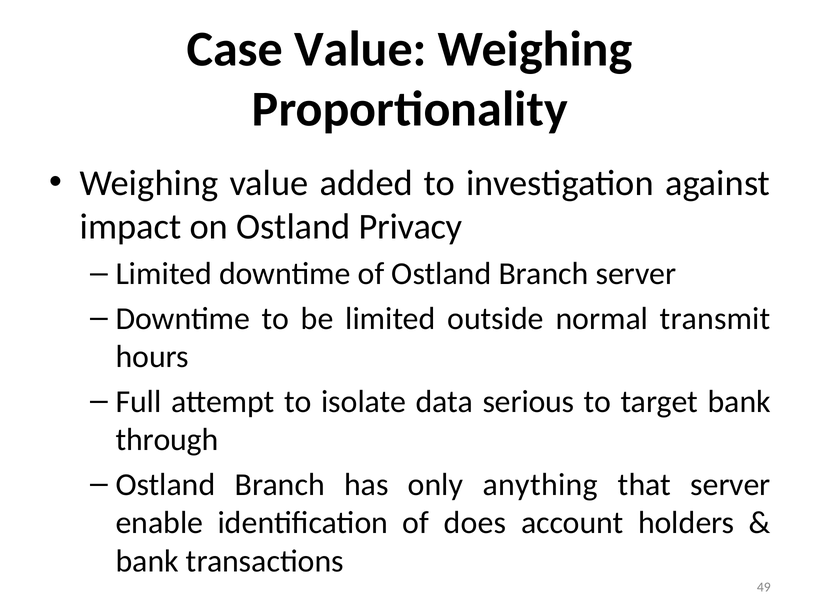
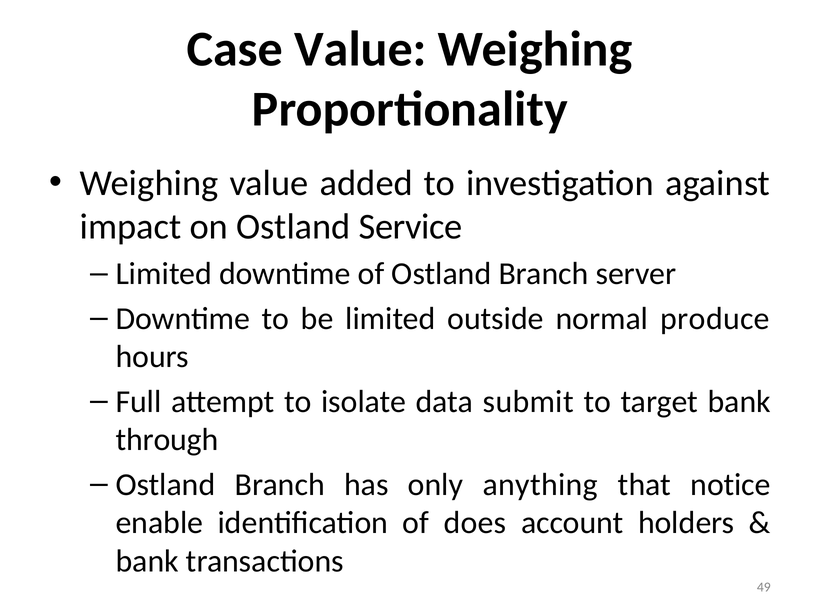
Privacy: Privacy -> Service
transmit: transmit -> produce
serious: serious -> submit
that server: server -> notice
